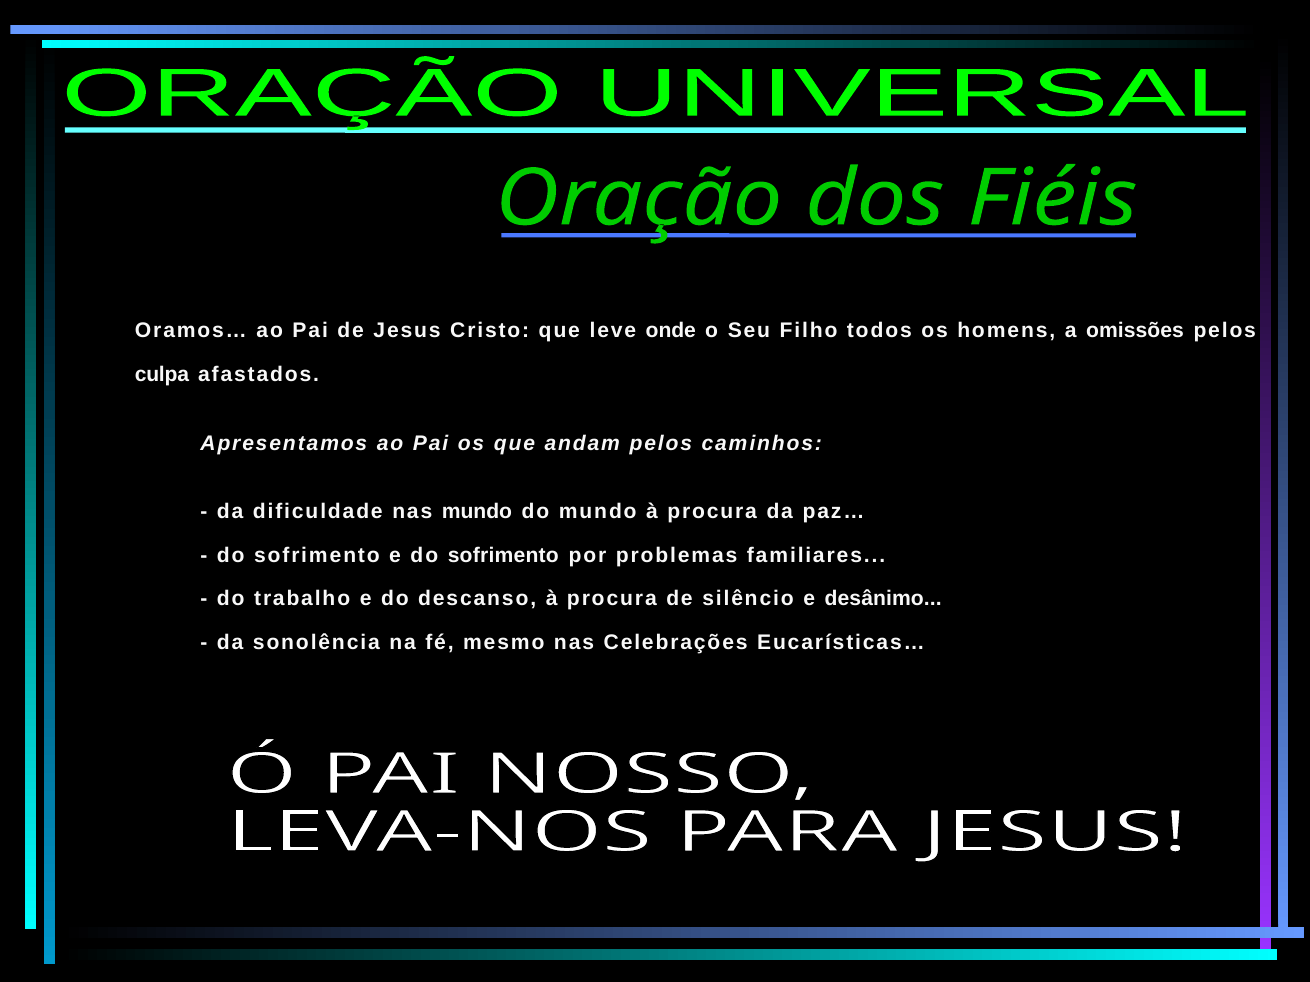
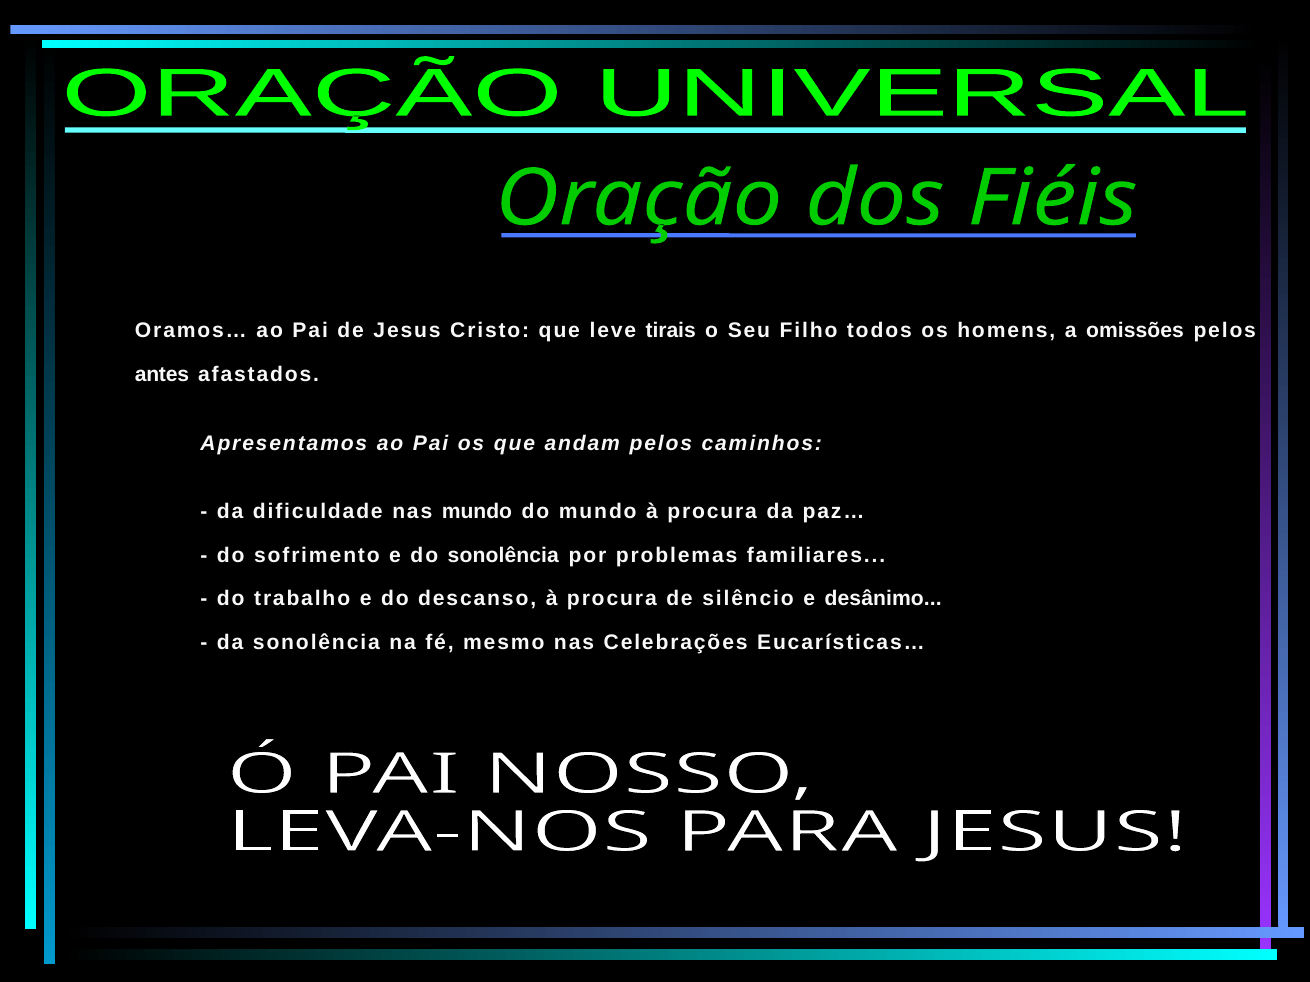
onde: onde -> tirais
culpa: culpa -> antes
e do sofrimento: sofrimento -> sonolência
